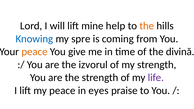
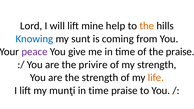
spre: spre -> sunt
peace at (35, 52) colour: orange -> purple
the divină: divină -> praise
izvorul: izvorul -> privire
life colour: purple -> orange
my peace: peace -> munţi
eyes at (99, 91): eyes -> time
